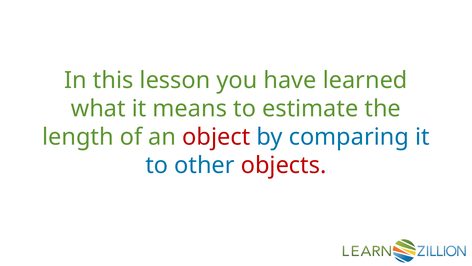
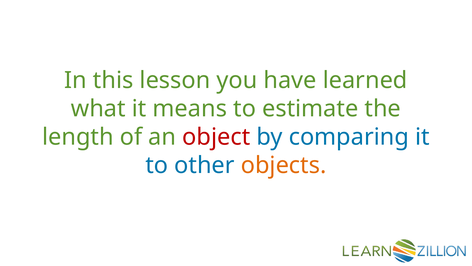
objects colour: red -> orange
